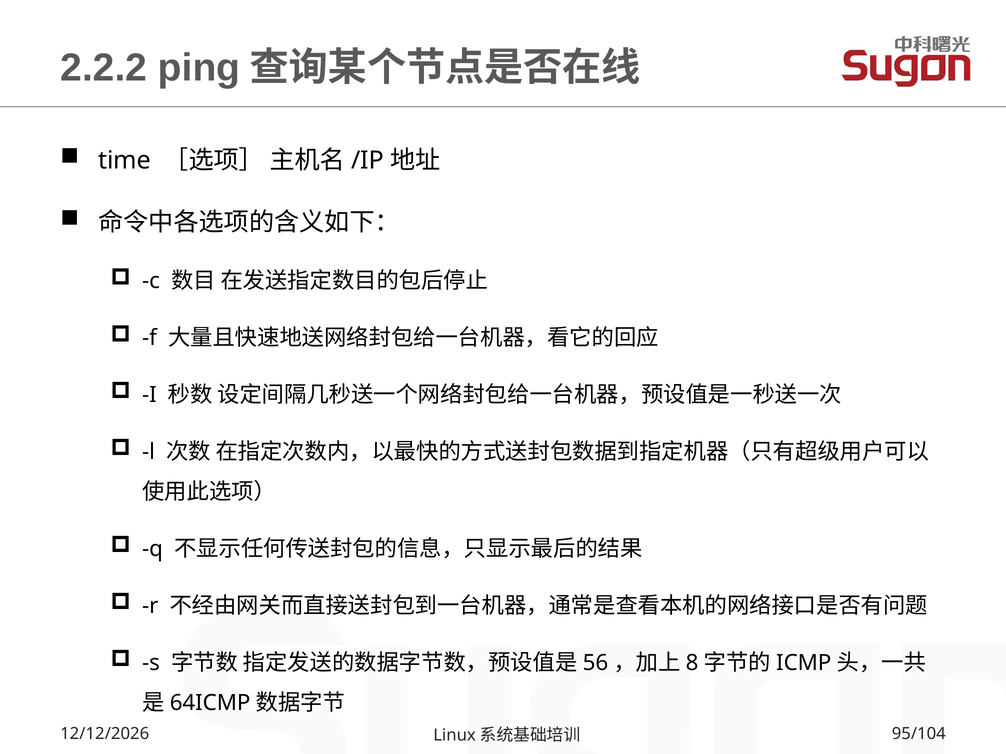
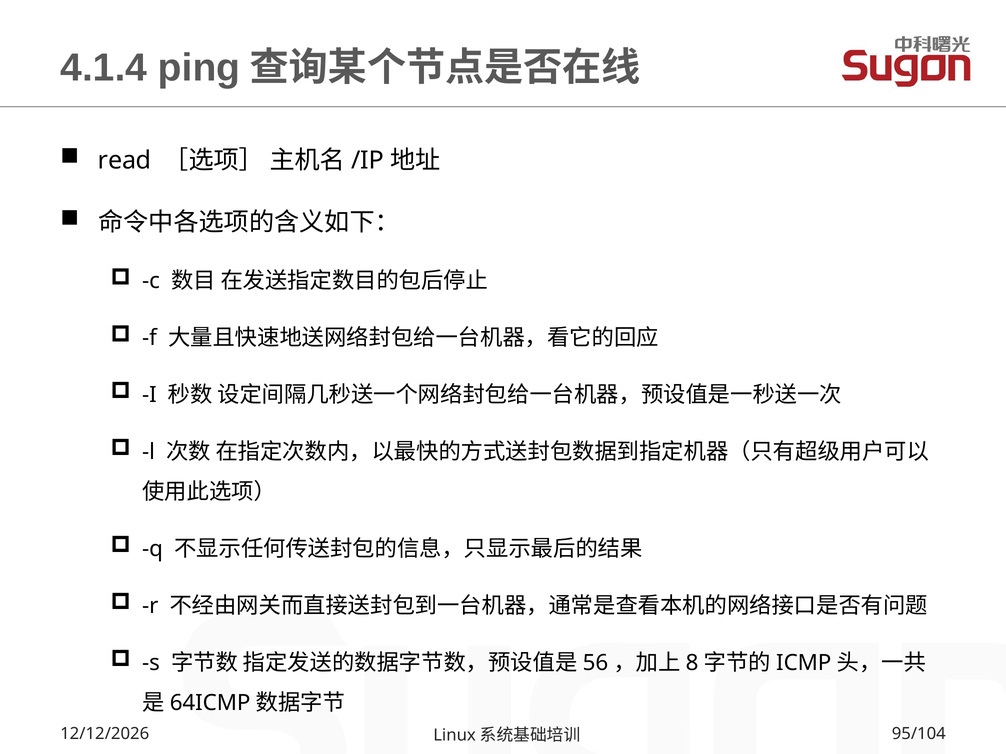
2.2.2: 2.2.2 -> 4.1.4
time: time -> read
